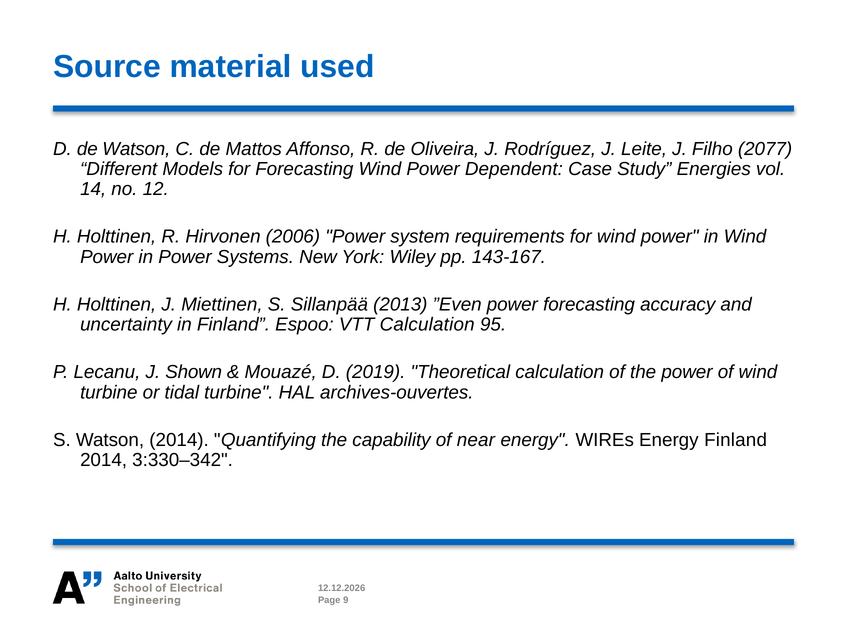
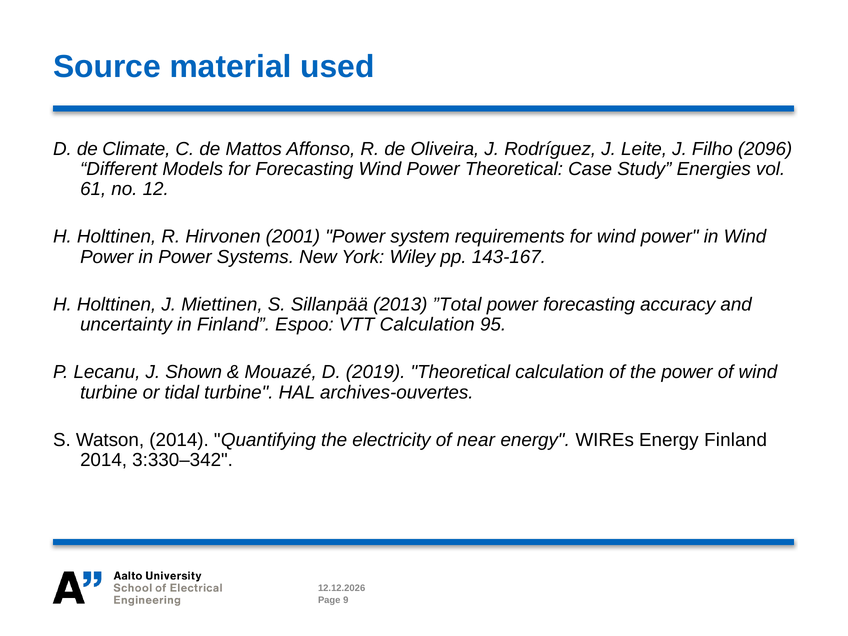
de Watson: Watson -> Climate
2077: 2077 -> 2096
Power Dependent: Dependent -> Theoretical
14: 14 -> 61
2006: 2006 -> 2001
”Even: ”Even -> ”Total
capability: capability -> electricity
